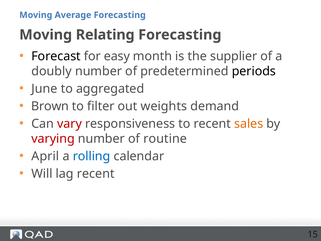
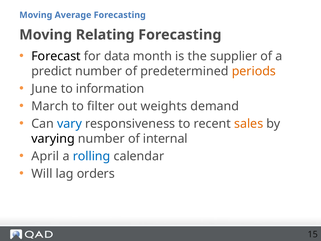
easy: easy -> data
doubly: doubly -> predict
periods colour: black -> orange
aggregated: aggregated -> information
Brown: Brown -> March
vary colour: red -> blue
varying colour: red -> black
routine: routine -> internal
lag recent: recent -> orders
